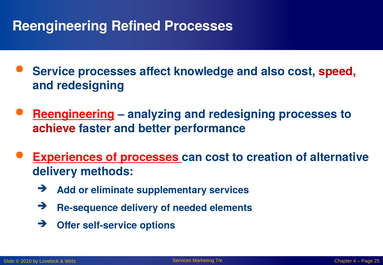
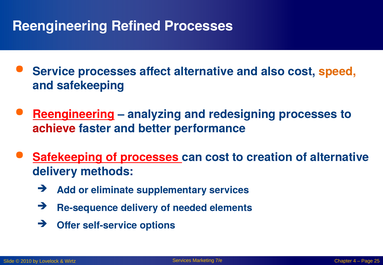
affect knowledge: knowledge -> alternative
speed colour: red -> orange
redesigning at (91, 86): redesigning -> safekeeping
Experiences at (68, 157): Experiences -> Safekeeping
